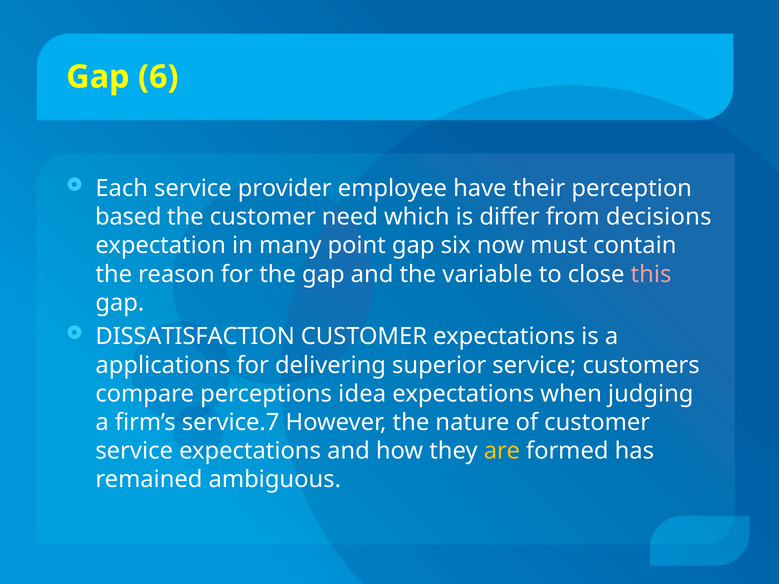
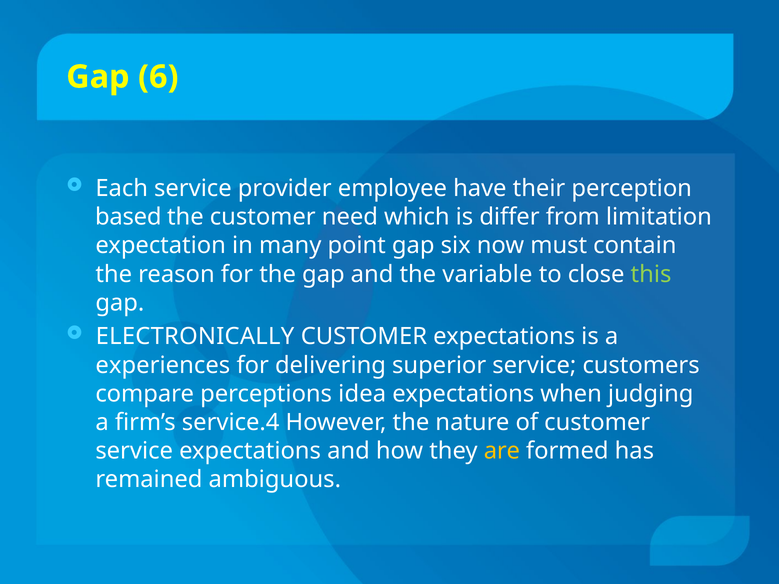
decisions: decisions -> limitation
this colour: pink -> light green
DISSATISFACTION: DISSATISFACTION -> ELECTRONICALLY
applications: applications -> experiences
service.7: service.7 -> service.4
